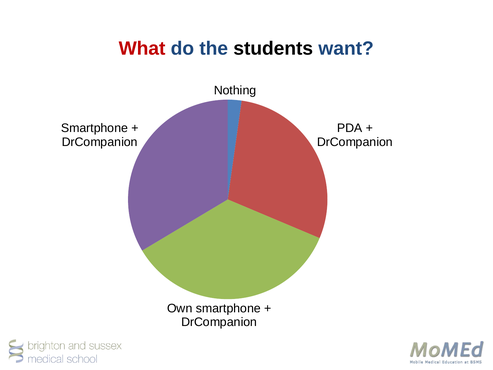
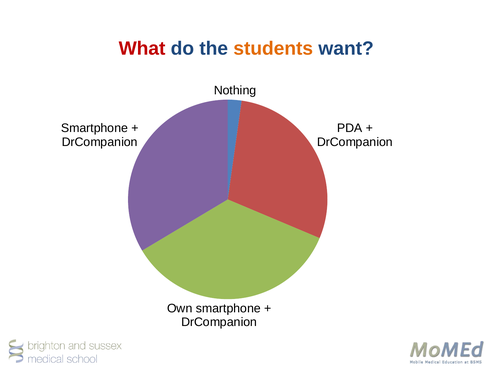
students colour: black -> orange
